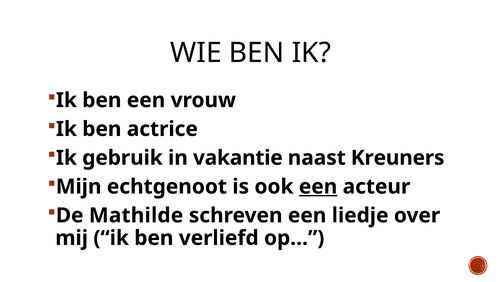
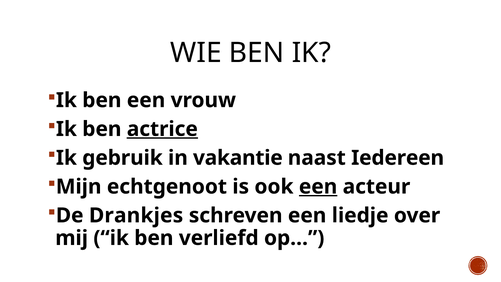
actrice underline: none -> present
Kreuners: Kreuners -> Iedereen
Mathilde: Mathilde -> Drankjes
